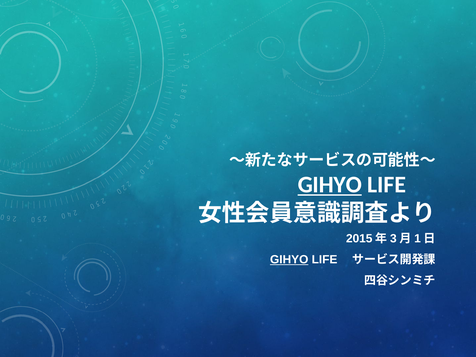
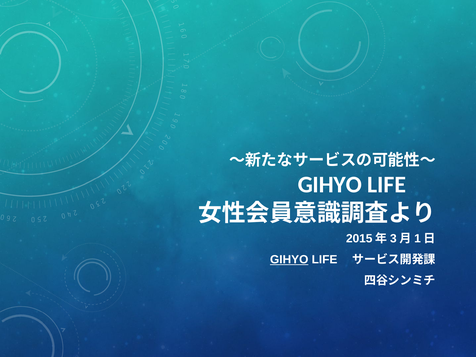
GIHYO at (330, 185) underline: present -> none
